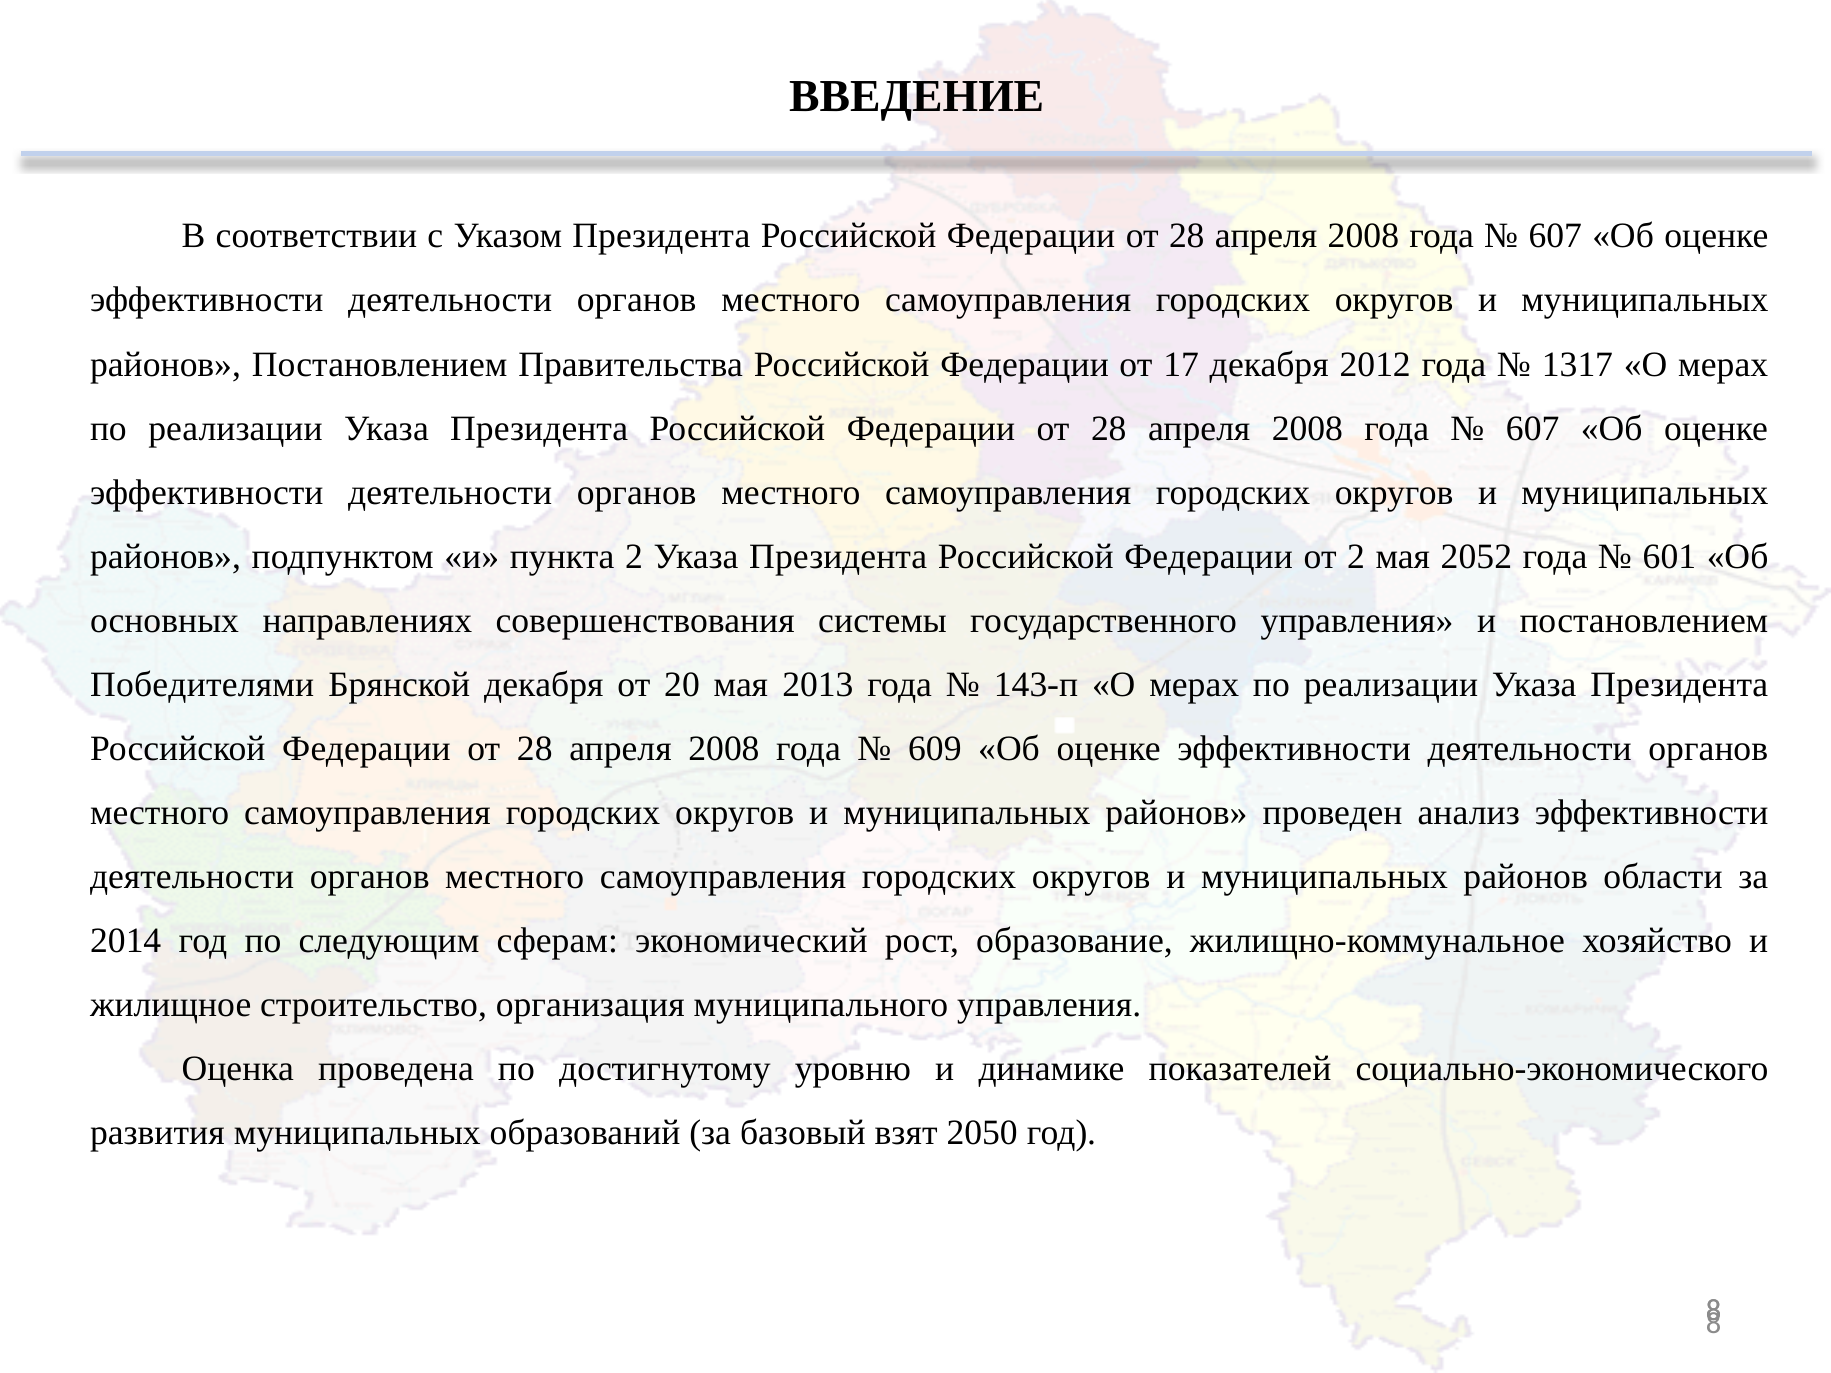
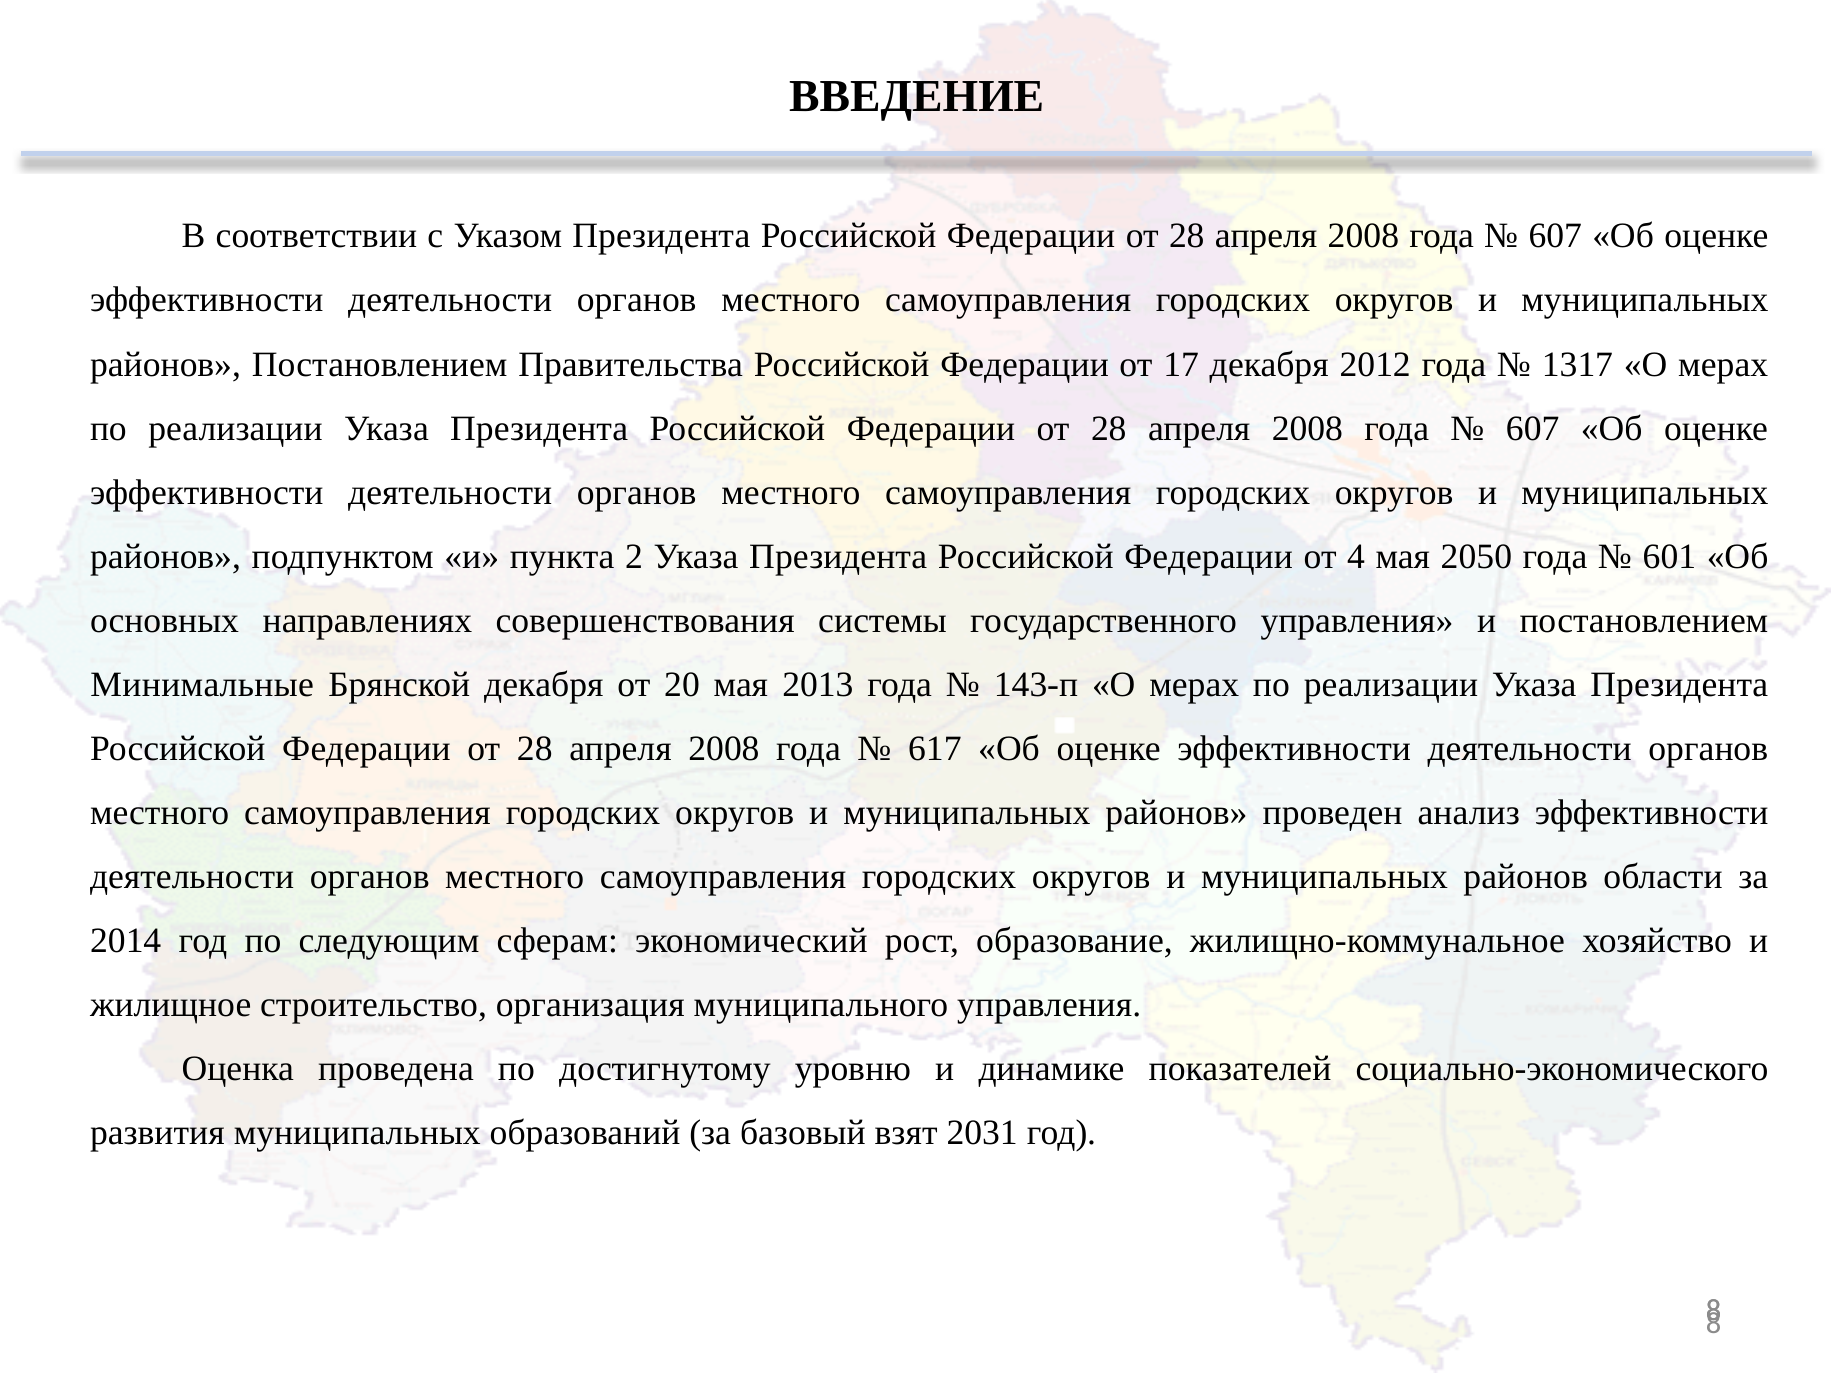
от 2: 2 -> 4
2052: 2052 -> 2050
Победителями: Победителями -> Минимальные
609: 609 -> 617
2050: 2050 -> 2031
